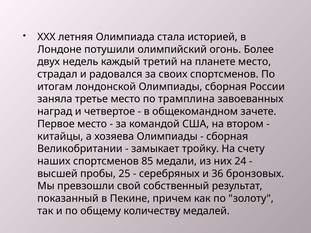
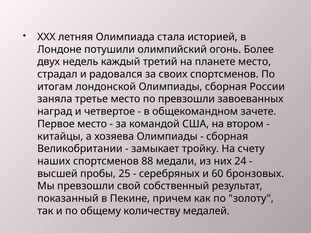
по трамплина: трамплина -> превзошли
85: 85 -> 88
36: 36 -> 60
